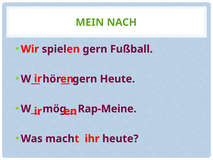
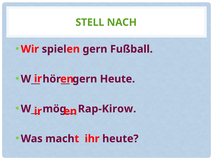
MEIN: MEIN -> STELL
Rap-Meine: Rap-Meine -> Rap-Kirow
